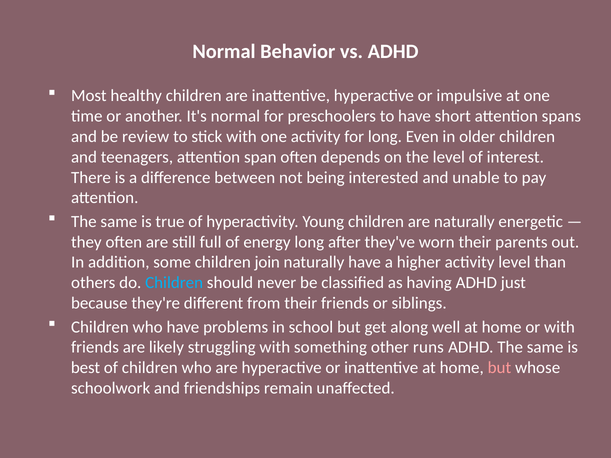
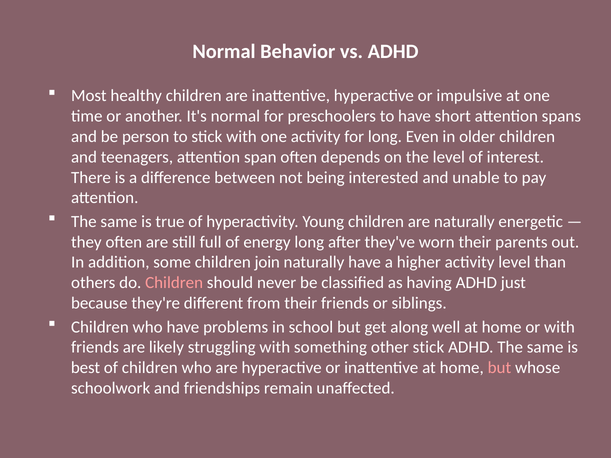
review: review -> person
Children at (174, 283) colour: light blue -> pink
other runs: runs -> stick
